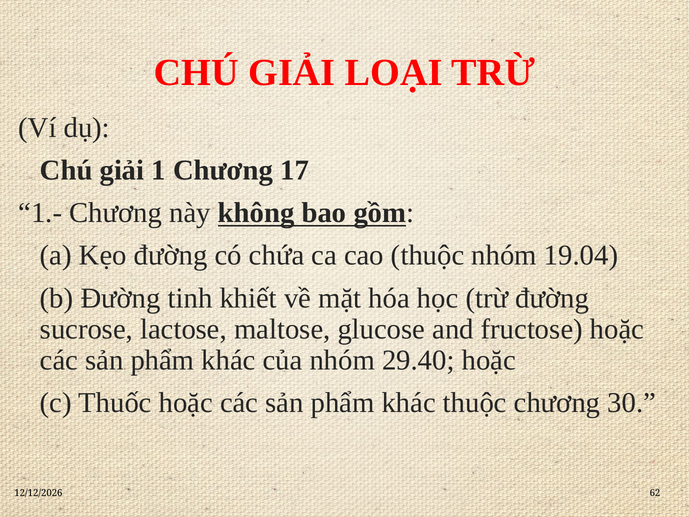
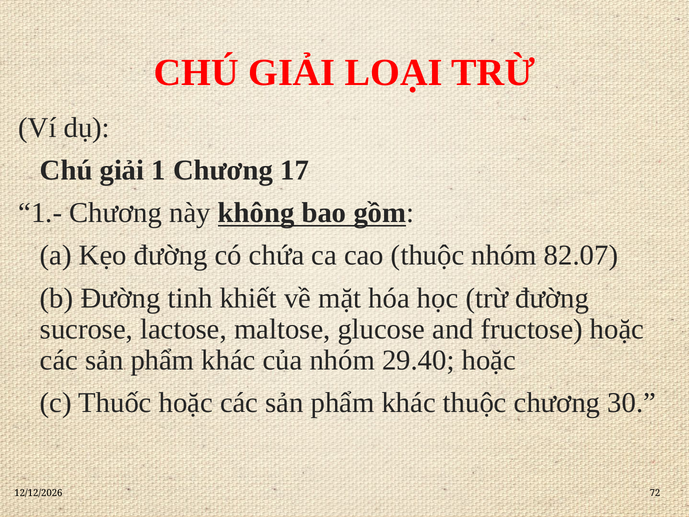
19.04: 19.04 -> 82.07
62: 62 -> 72
